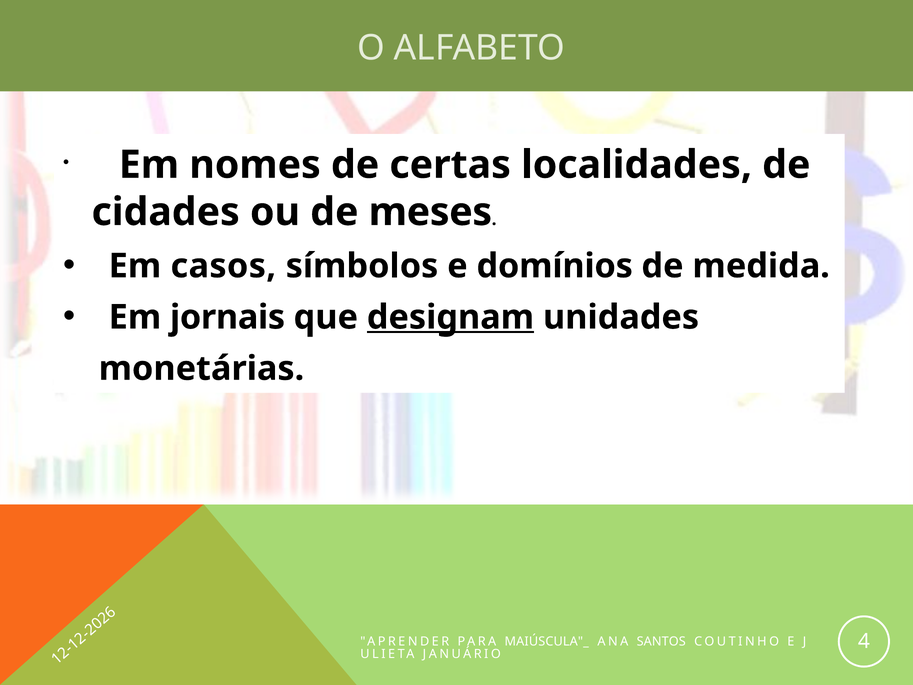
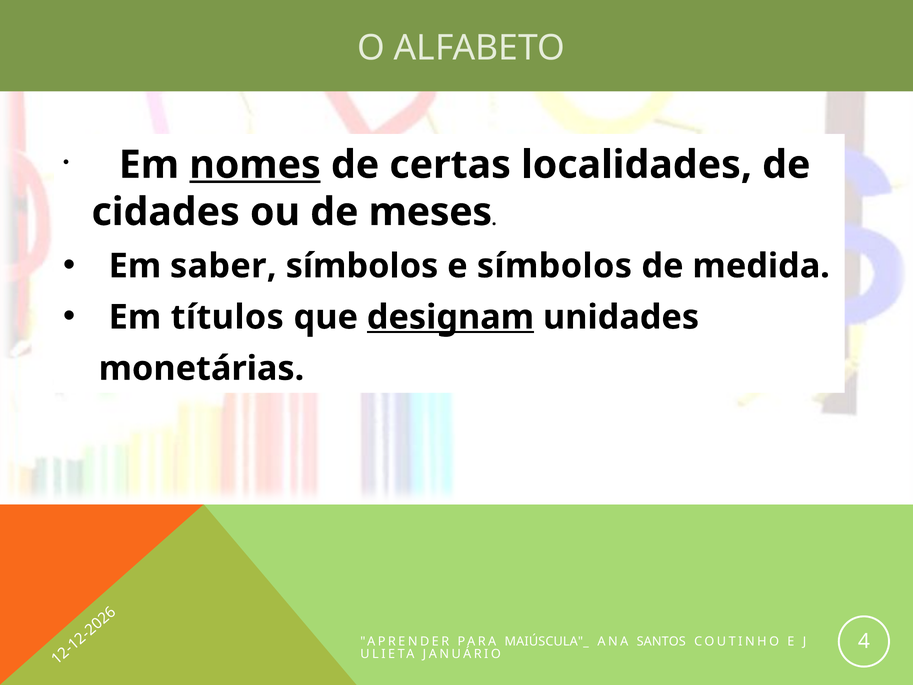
nomes underline: none -> present
casos: casos -> saber
e domínios: domínios -> símbolos
jornais: jornais -> títulos
